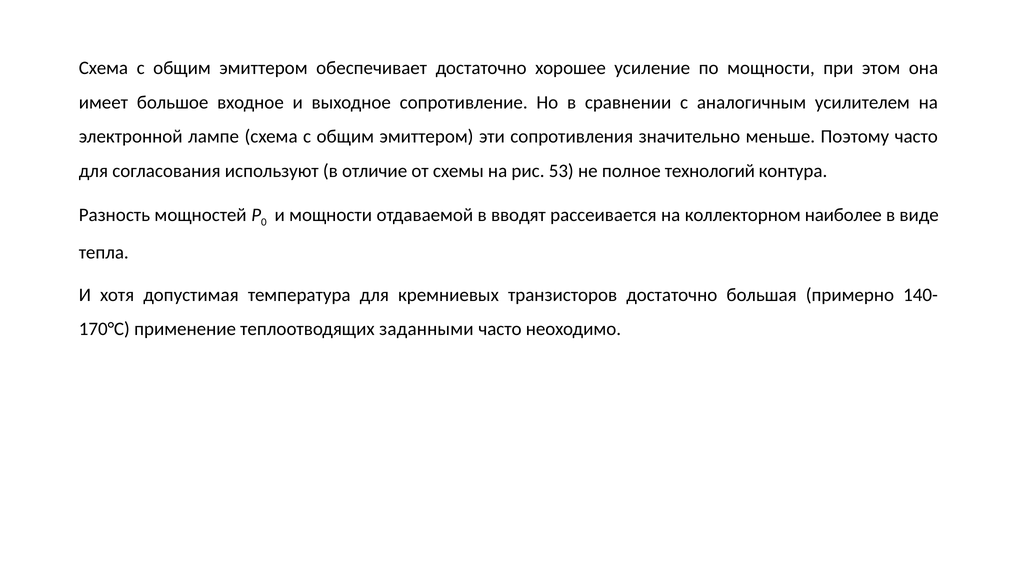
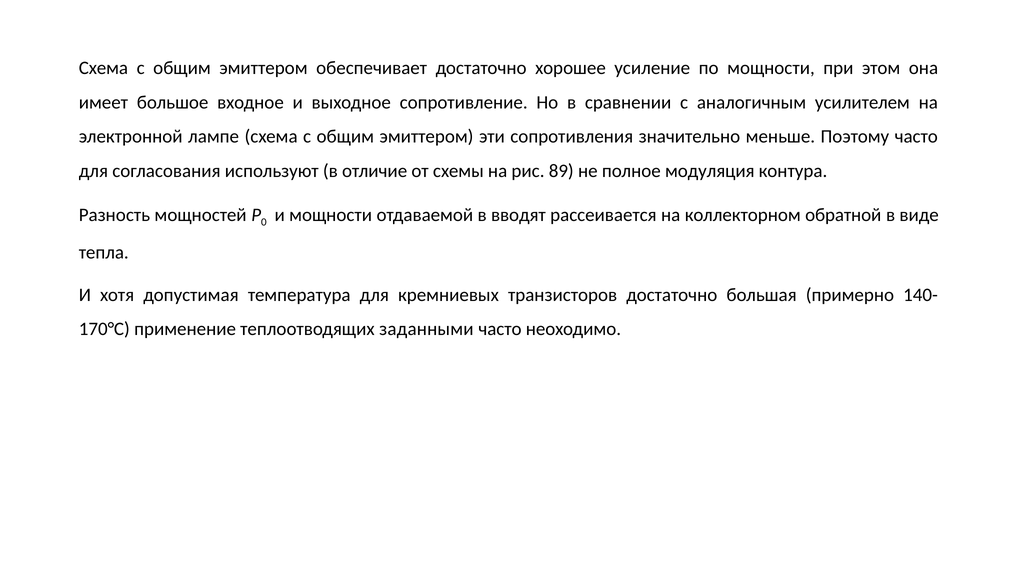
53: 53 -> 89
технологий: технологий -> модуляция
наиболее: наиболее -> обратной
